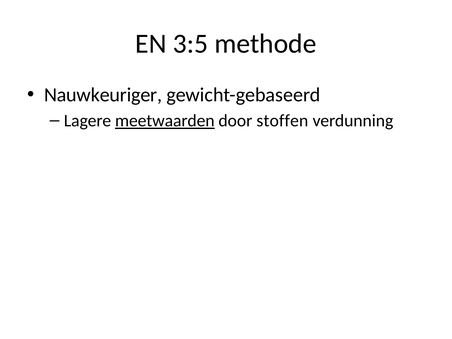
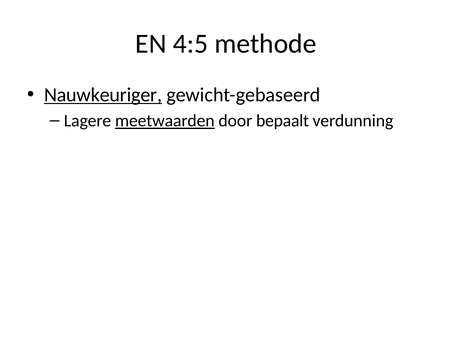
3:5: 3:5 -> 4:5
Nauwkeuriger underline: none -> present
stoffen: stoffen -> bepaalt
